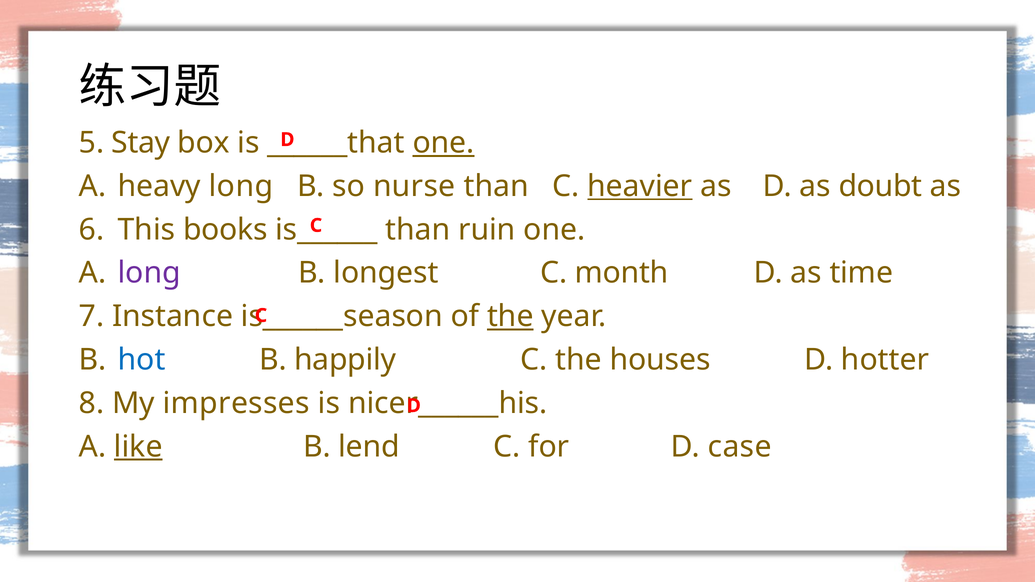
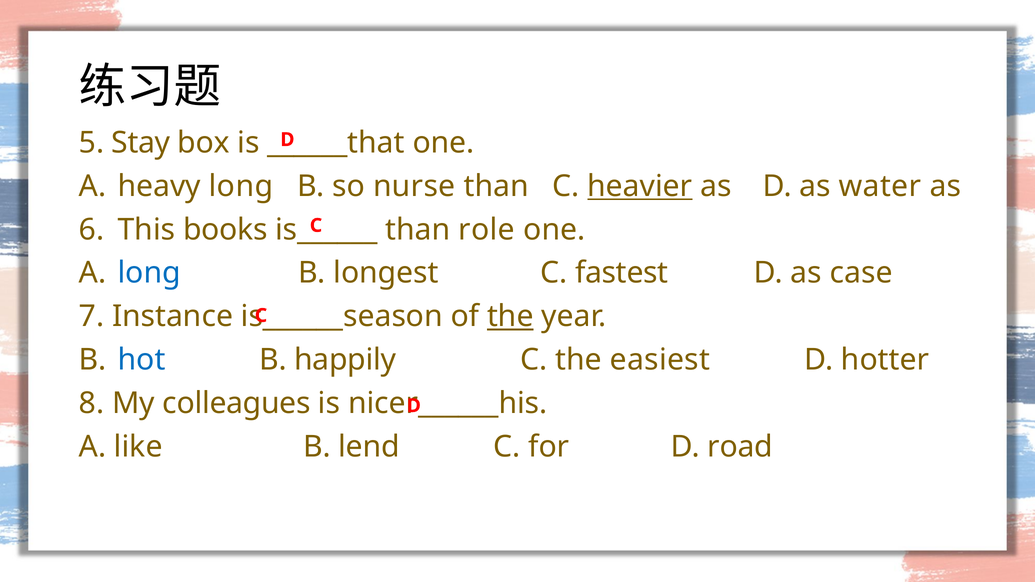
one at (444, 143) underline: present -> none
doubt: doubt -> water
ruin: ruin -> role
long at (149, 273) colour: purple -> blue
month: month -> fastest
time: time -> case
houses: houses -> easiest
impresses: impresses -> colleagues
like underline: present -> none
case: case -> road
